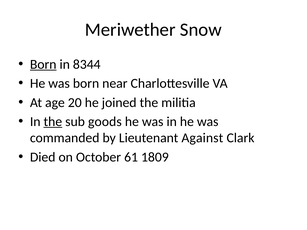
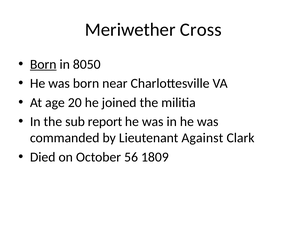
Snow: Snow -> Cross
8344: 8344 -> 8050
the at (53, 122) underline: present -> none
goods: goods -> report
61: 61 -> 56
